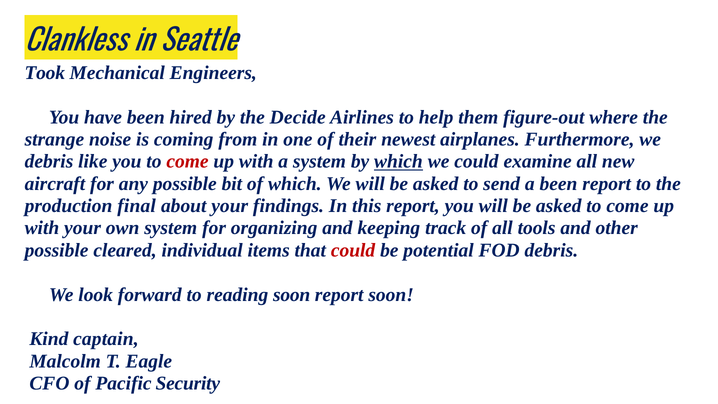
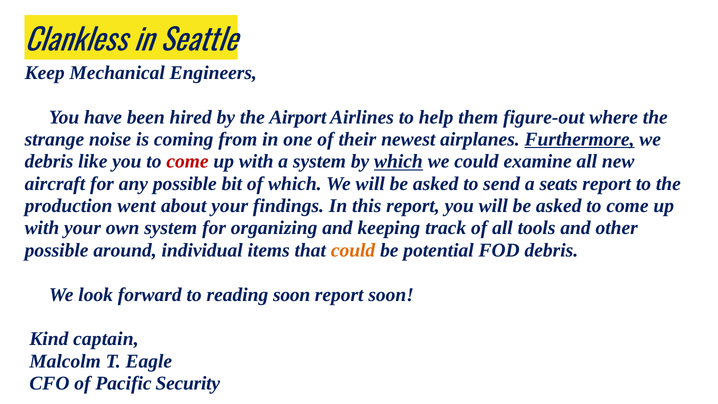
Took: Took -> Keep
Decide: Decide -> Airport
Furthermore underline: none -> present
a been: been -> seats
final: final -> went
cleared: cleared -> around
could at (353, 250) colour: red -> orange
